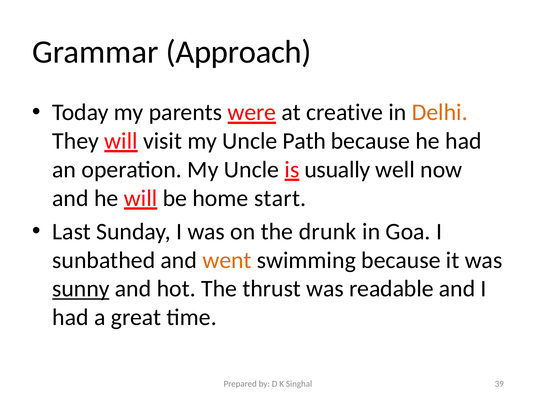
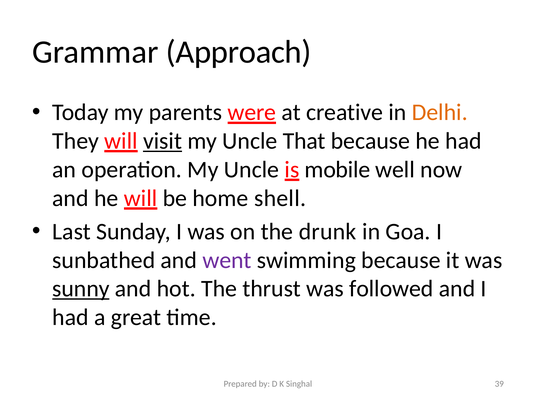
visit underline: none -> present
Path: Path -> That
usually: usually -> mobile
start: start -> shell
went colour: orange -> purple
readable: readable -> followed
